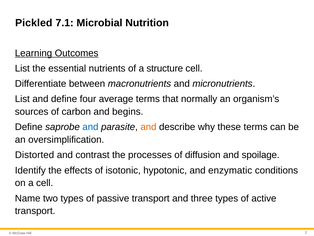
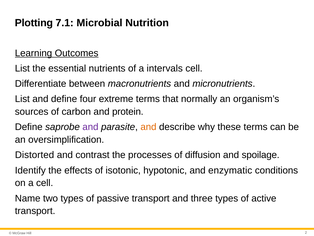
Pickled: Pickled -> Plotting
structure: structure -> intervals
average: average -> extreme
begins: begins -> protein
and at (90, 127) colour: blue -> purple
